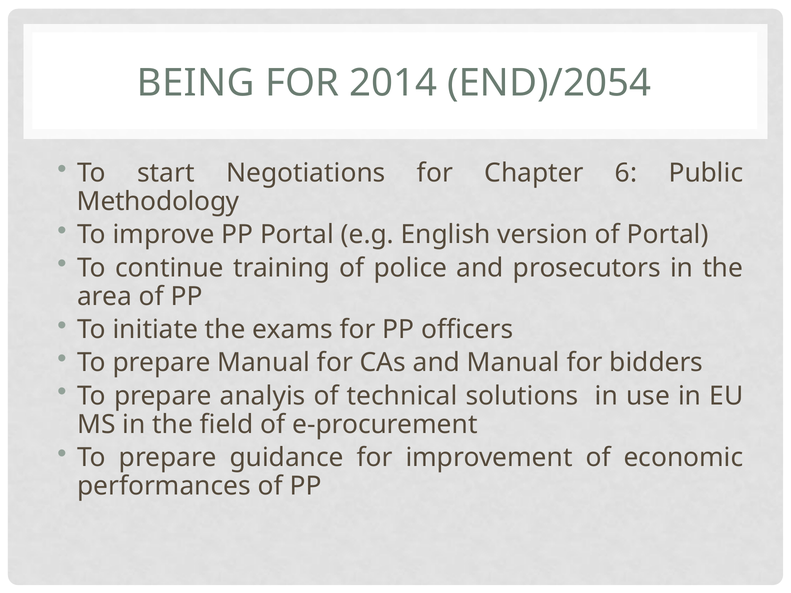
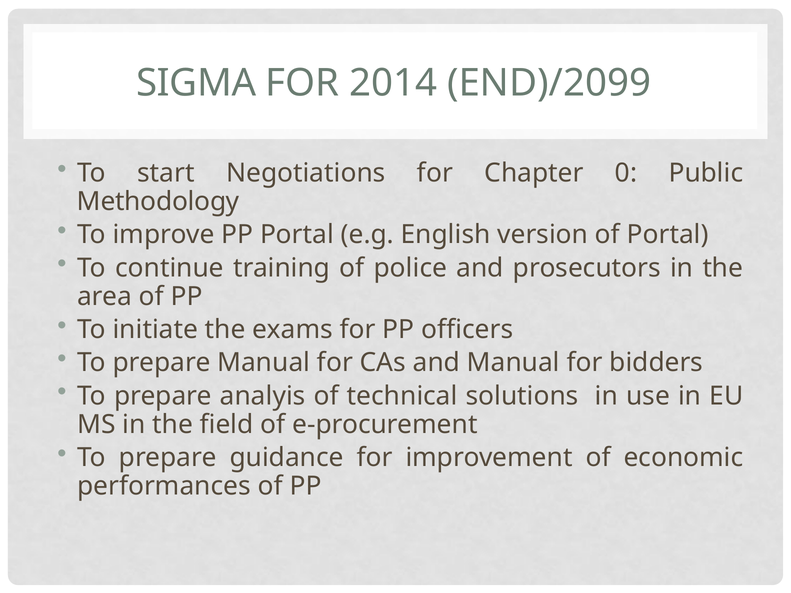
BEING: BEING -> SIGMA
END)/2054: END)/2054 -> END)/2099
6: 6 -> 0
